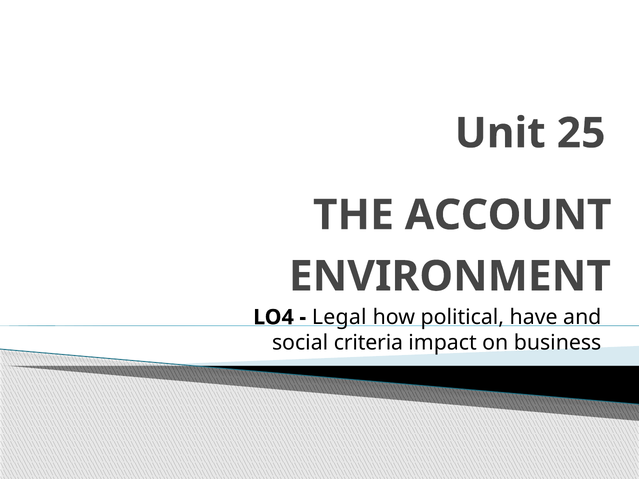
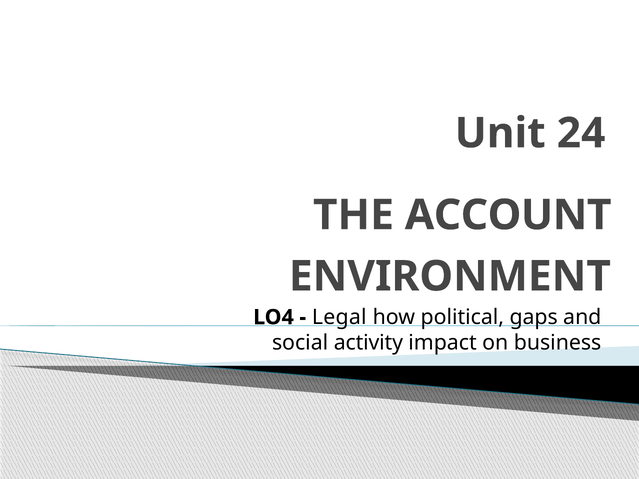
25: 25 -> 24
have: have -> gaps
criteria: criteria -> activity
